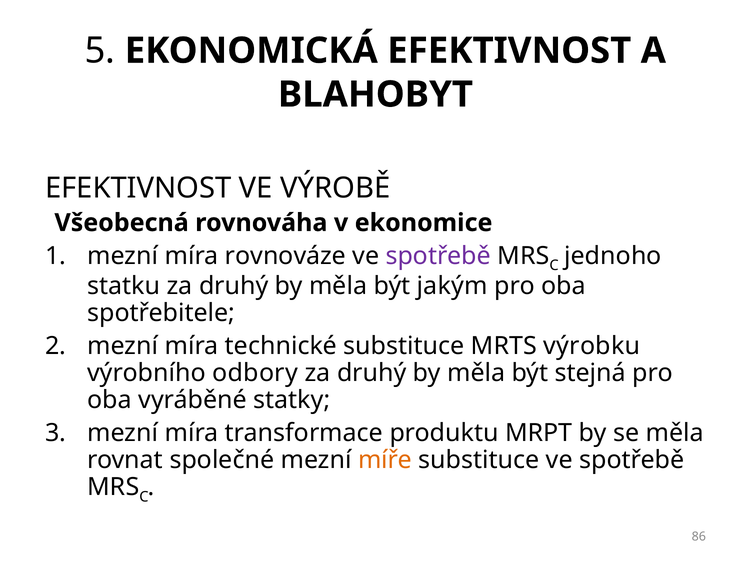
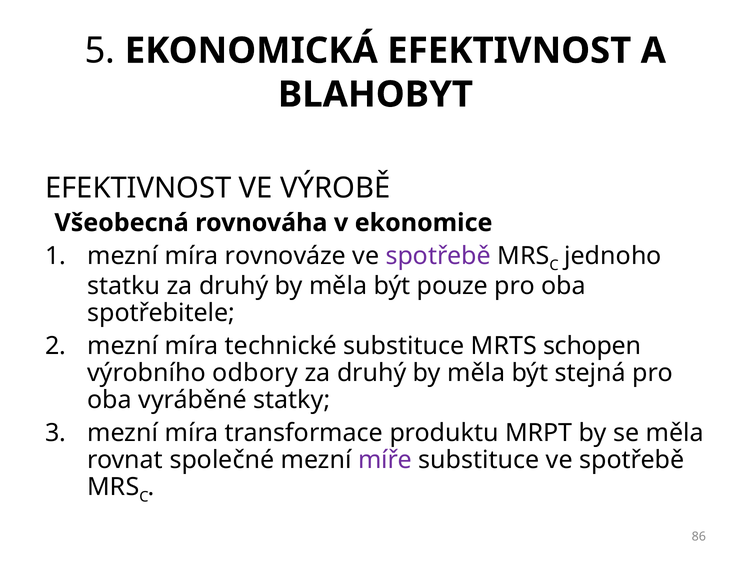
jakým: jakým -> pouze
výrobku: výrobku -> schopen
míře colour: orange -> purple
